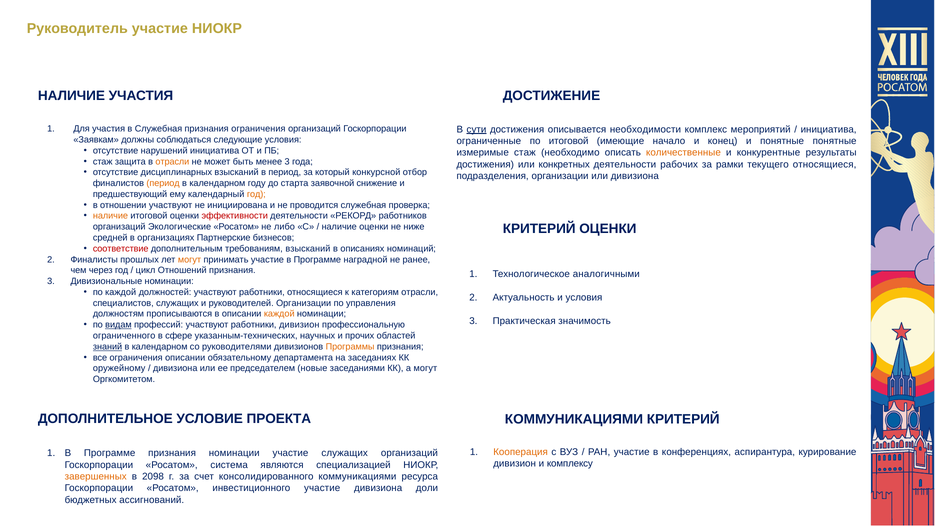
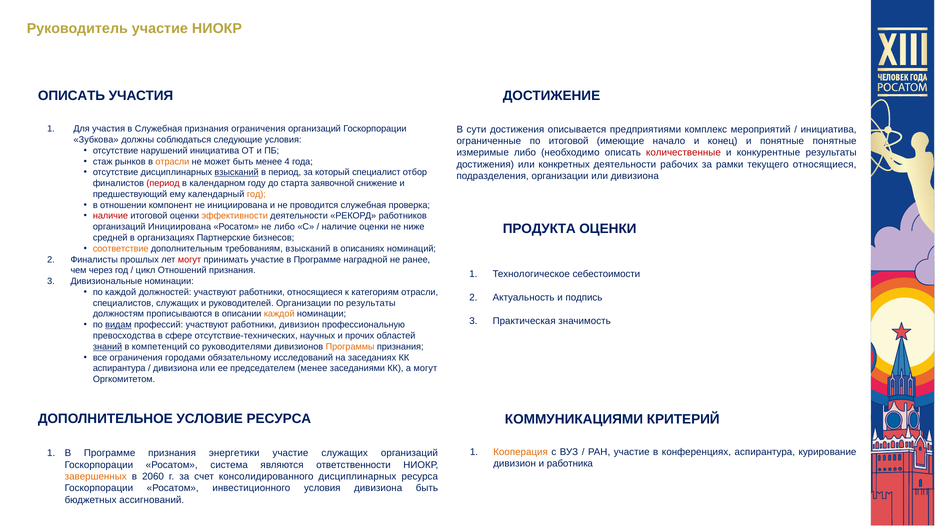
НАЛИЧИЕ at (71, 96): НАЛИЧИЕ -> ОПИСАТЬ
сути underline: present -> none
необходимости: необходимости -> предприятиями
Заявкам: Заявкам -> Зубкова
измеримые стаж: стаж -> либо
количественные colour: orange -> red
защита: защита -> рынков
менее 3: 3 -> 4
взысканий at (237, 172) underline: none -> present
конкурсной: конкурсной -> специалист
период at (163, 183) colour: orange -> red
отношении участвуют: участвуют -> компонент
наличие at (110, 216) colour: orange -> red
эффективности colour: red -> orange
КРИТЕРИЙ at (539, 229): КРИТЕРИЙ -> ПРОДУКТА
организаций Экологические: Экологические -> Инициирована
соответствие colour: red -> orange
могут at (190, 260) colour: orange -> red
аналогичными: аналогичными -> себестоимости
и условия: условия -> подпись
по управления: управления -> результаты
ограниченного: ограниченного -> превосходства
указанным-технических: указанным-технических -> отсутствие-технических
календарном at (160, 347): календарном -> компетенций
ограничения описании: описании -> городами
департамента: департамента -> исследований
оружейному at (119, 368): оружейному -> аспирантура
председателем новые: новые -> менее
УСЛОВИЕ ПРОЕКТА: ПРОЕКТА -> РЕСУРСА
признания номинации: номинации -> энергетики
комплексу: комплексу -> работника
специализацией: специализацией -> ответственности
2098: 2098 -> 2060
консолидированного коммуникациями: коммуникациями -> дисциплинарных
инвестиционного участие: участие -> условия
дивизиона доли: доли -> быть
